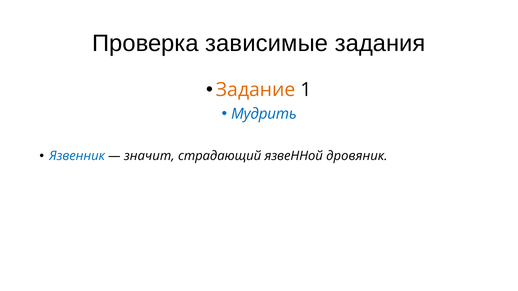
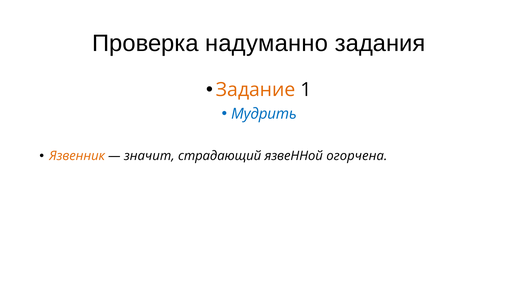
зависимые: зависимые -> надуманно
Язвенник colour: blue -> orange
дровяник: дровяник -> огорчена
